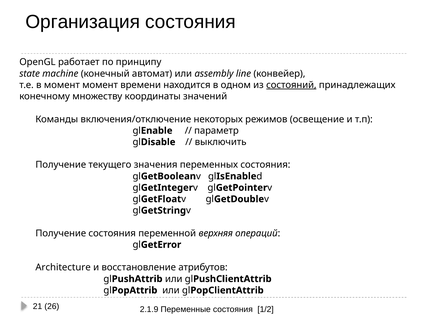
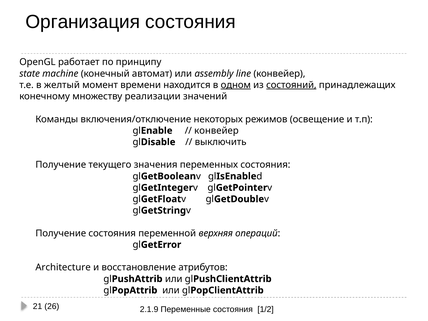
в момент: момент -> желтый
одном underline: none -> present
координаты: координаты -> реализации
параметр at (216, 131): параметр -> конвейер
